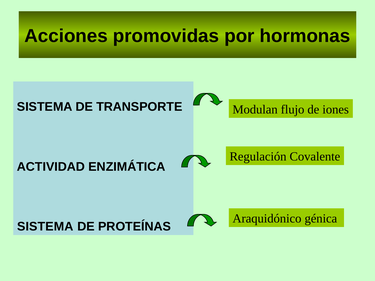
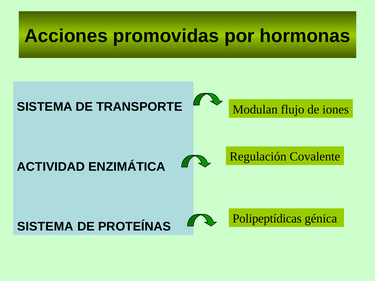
Araquidónico: Araquidónico -> Polipeptídicas
